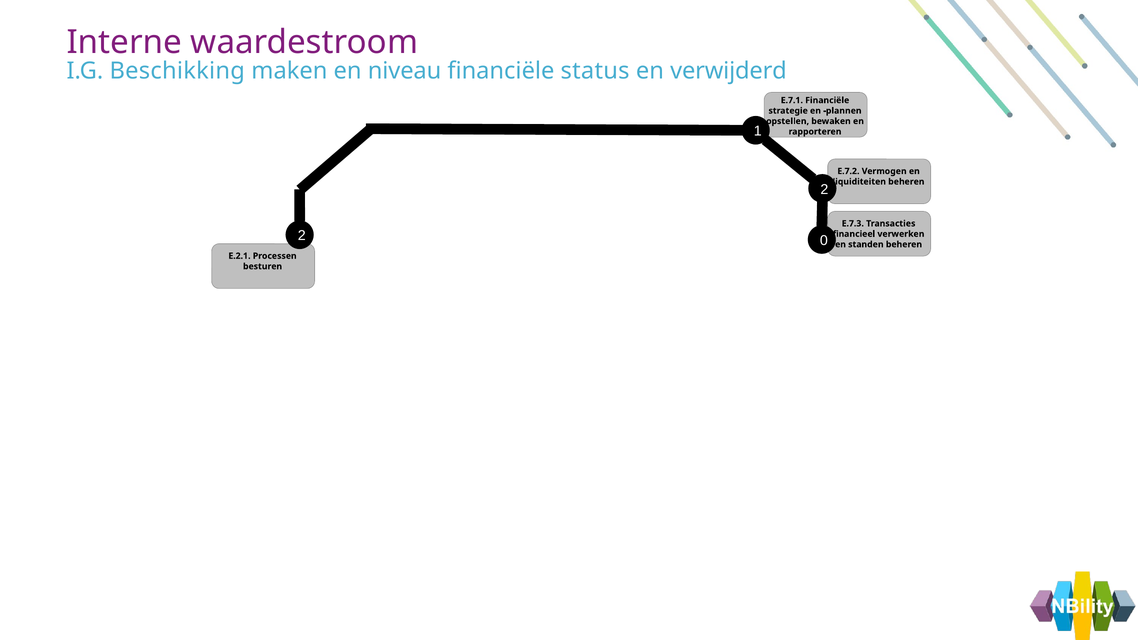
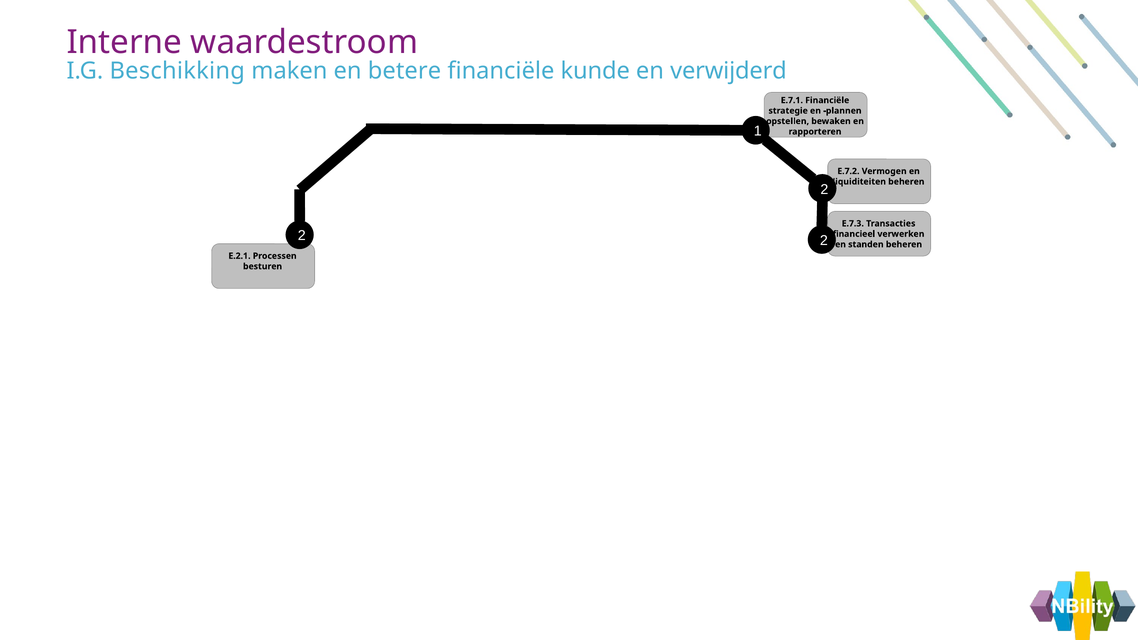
niveau: niveau -> betere
status: status -> kunde
0 at (824, 241): 0 -> 2
